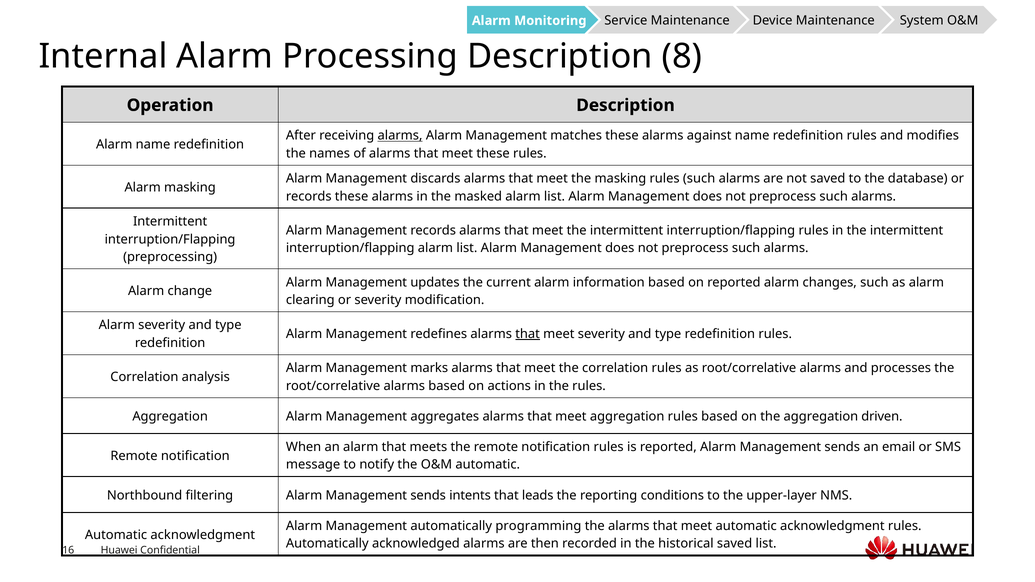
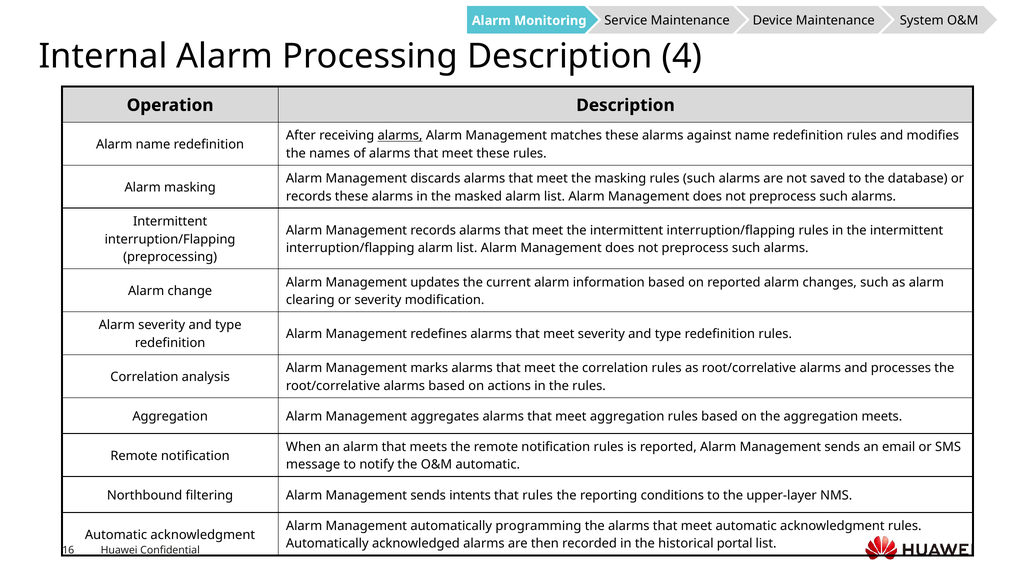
8: 8 -> 4
that at (528, 334) underline: present -> none
aggregation driven: driven -> meets
that leads: leads -> rules
historical saved: saved -> portal
